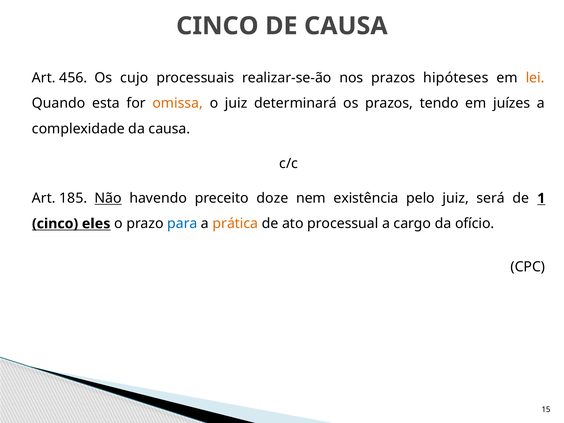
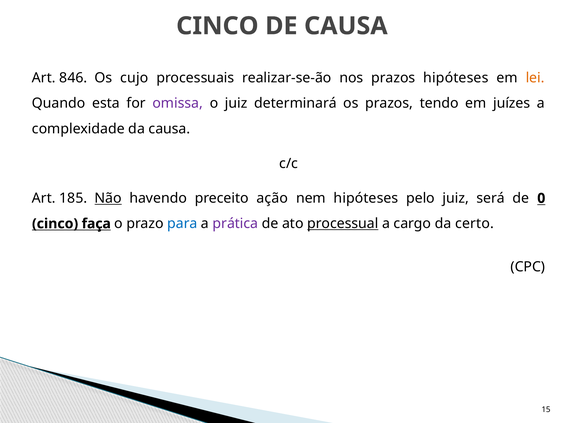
456: 456 -> 846
omissa colour: orange -> purple
doze: doze -> ação
nem existência: existência -> hipóteses
1: 1 -> 0
eles: eles -> faça
prática colour: orange -> purple
processual underline: none -> present
ofício: ofício -> certo
